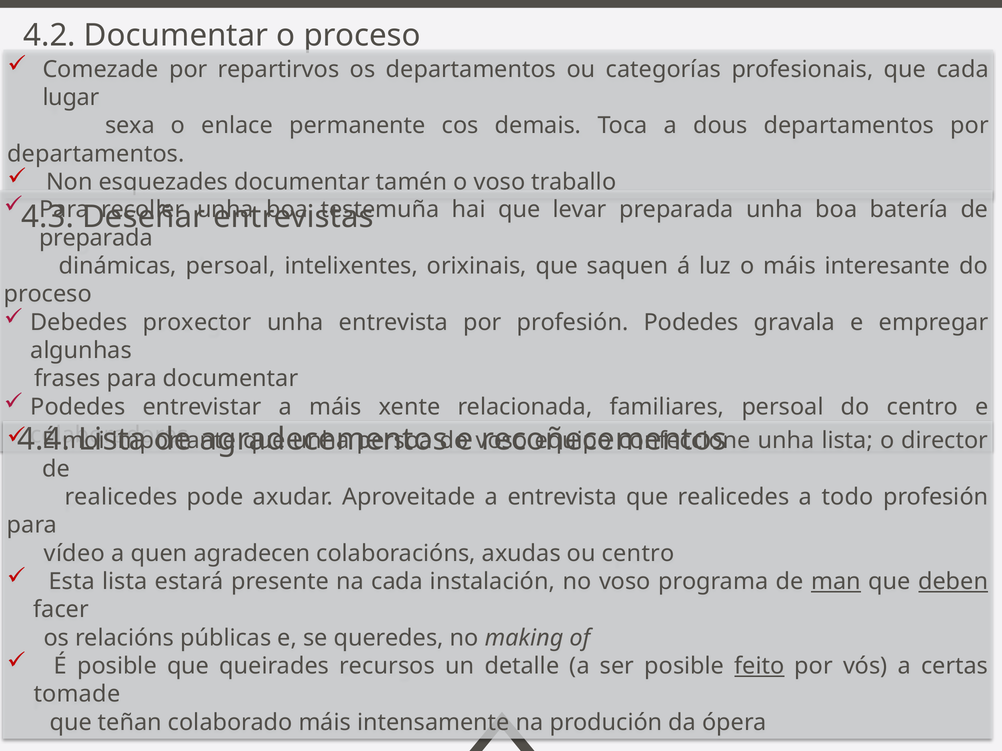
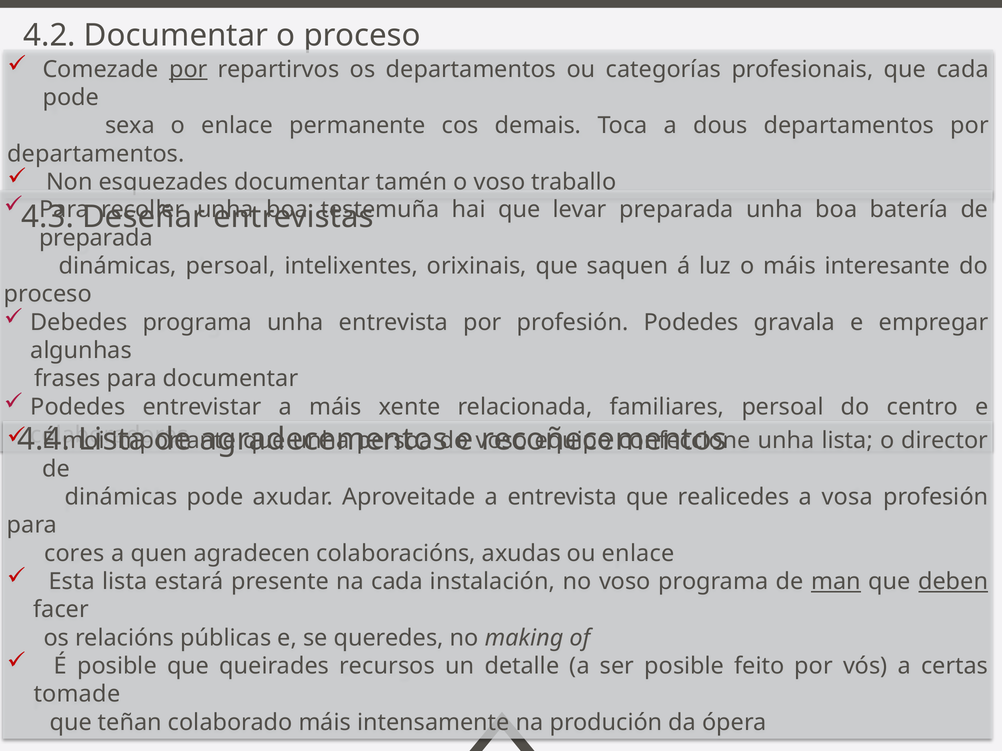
por at (188, 69) underline: none -> present
lugar at (71, 98): lugar -> pode
Debedes proxector: proxector -> programa
realicedes at (121, 497): realicedes -> dinámicas
todo: todo -> vosa
vídeo: vídeo -> cores
ou centro: centro -> enlace
feito underline: present -> none
